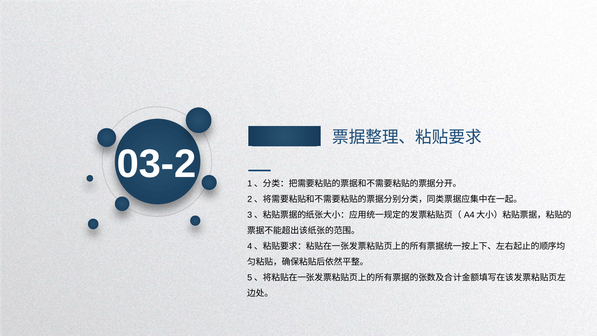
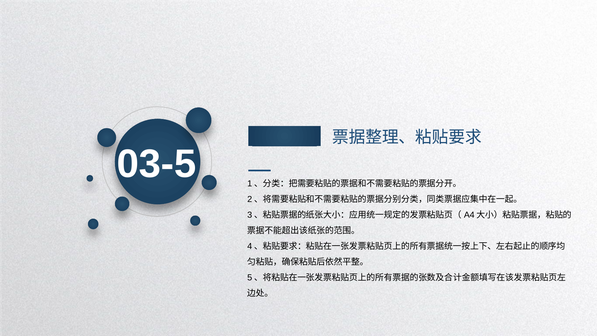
03-2: 03-2 -> 03-5
